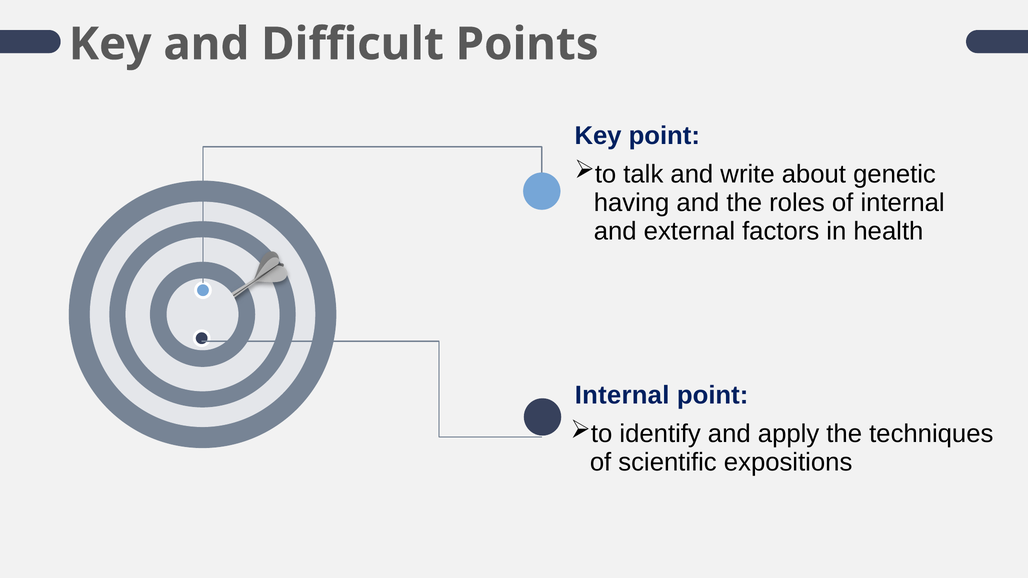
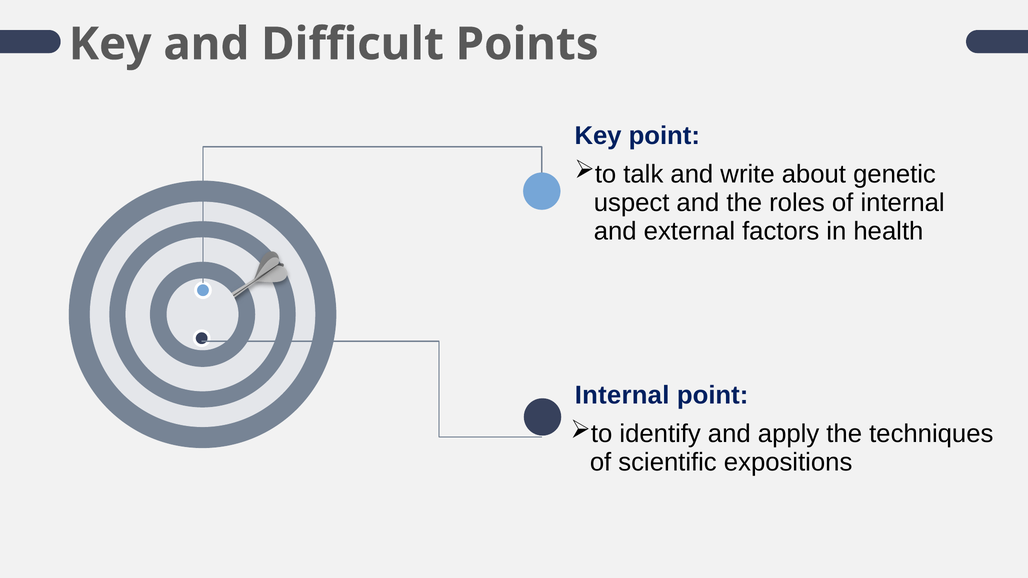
having: having -> uspect
